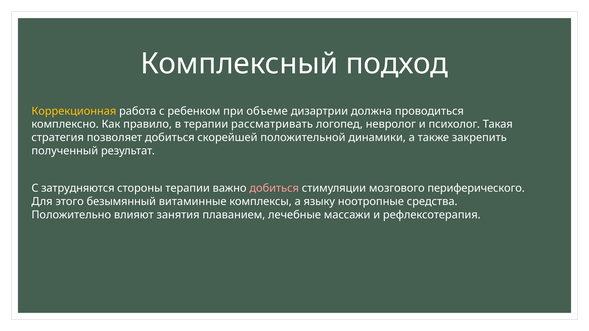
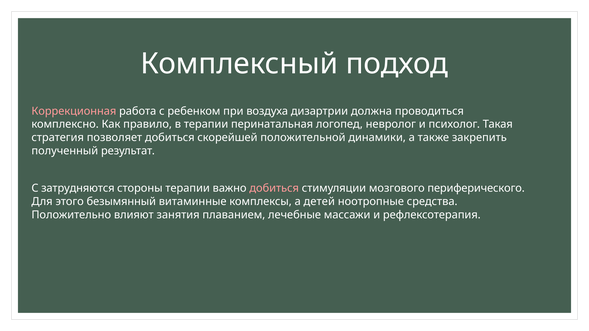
Коррекционная colour: yellow -> pink
объеме: объеме -> воздуха
рассматривать: рассматривать -> перинатальная
языку: языку -> детей
